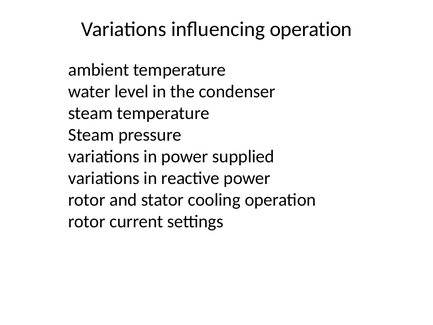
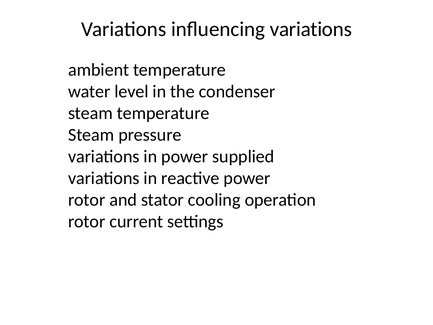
influencing operation: operation -> variations
